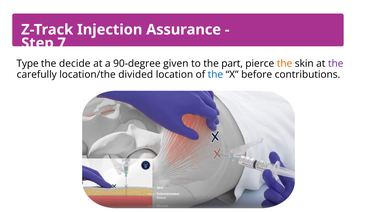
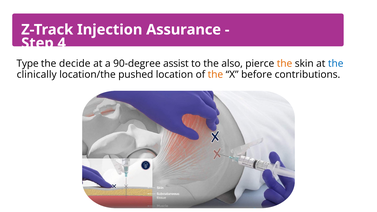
7: 7 -> 4
given: given -> assist
part: part -> also
the at (336, 64) colour: purple -> blue
carefully: carefully -> clinically
divided: divided -> pushed
the at (215, 75) colour: blue -> orange
